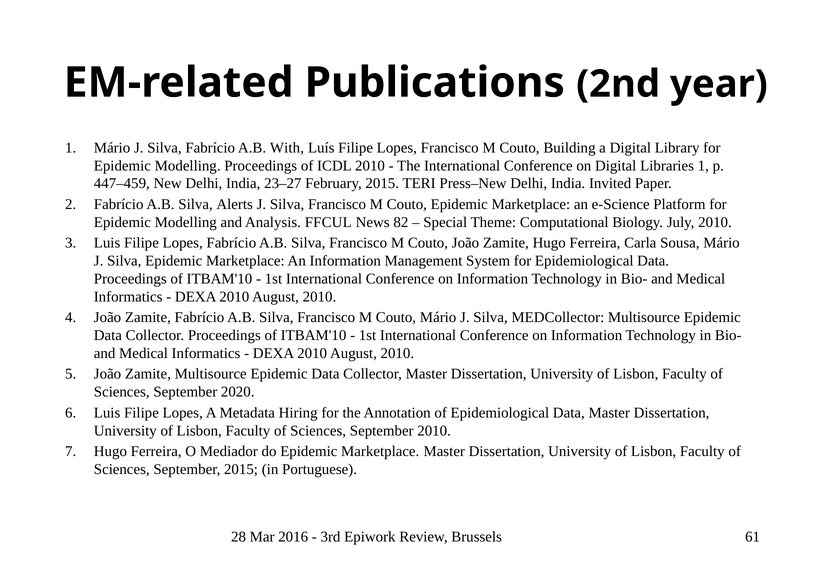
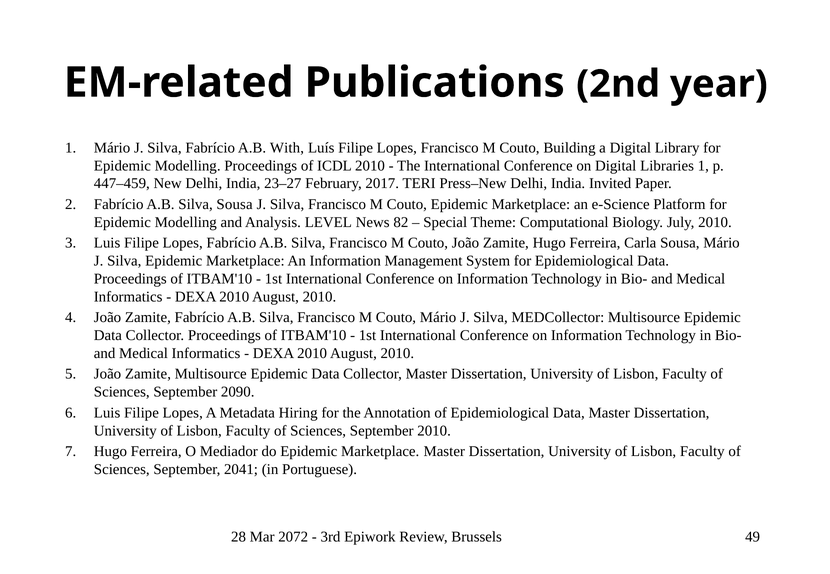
February 2015: 2015 -> 2017
Silva Alerts: Alerts -> Sousa
FFCUL: FFCUL -> LEVEL
2020: 2020 -> 2090
September 2015: 2015 -> 2041
2016: 2016 -> 2072
61: 61 -> 49
